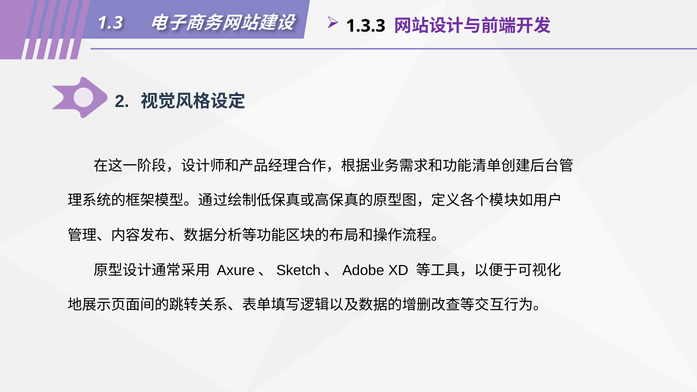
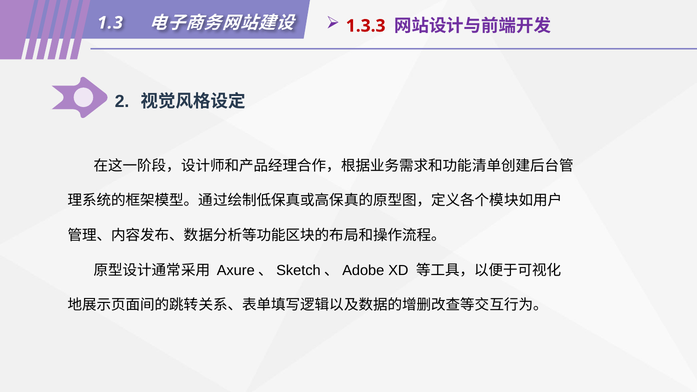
1.3.3 colour: black -> red
